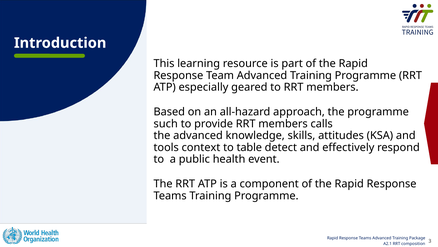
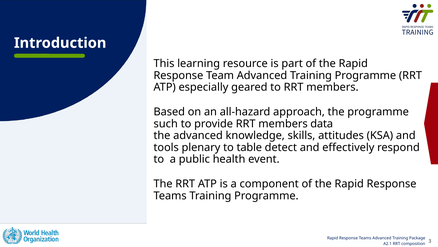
calls: calls -> data
context: context -> plenary
